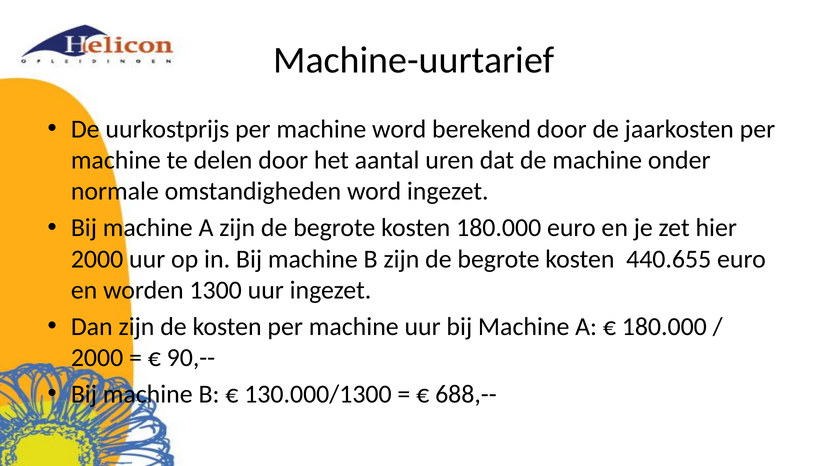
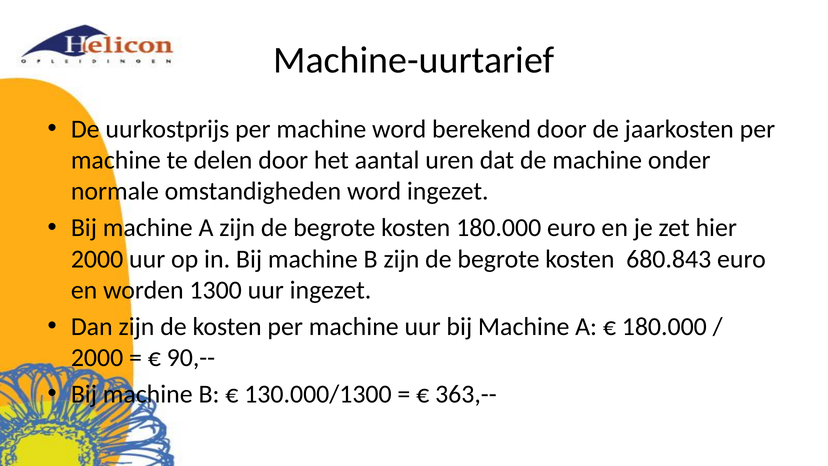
440.655: 440.655 -> 680.843
688,--: 688,-- -> 363,--
